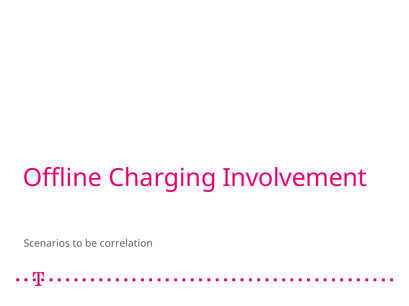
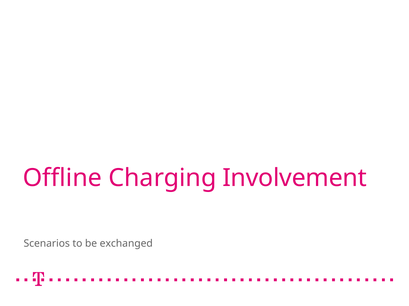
correlation: correlation -> exchanged
